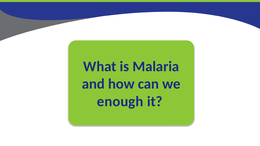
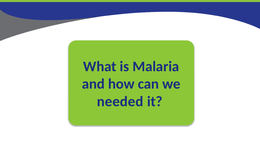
enough: enough -> needed
